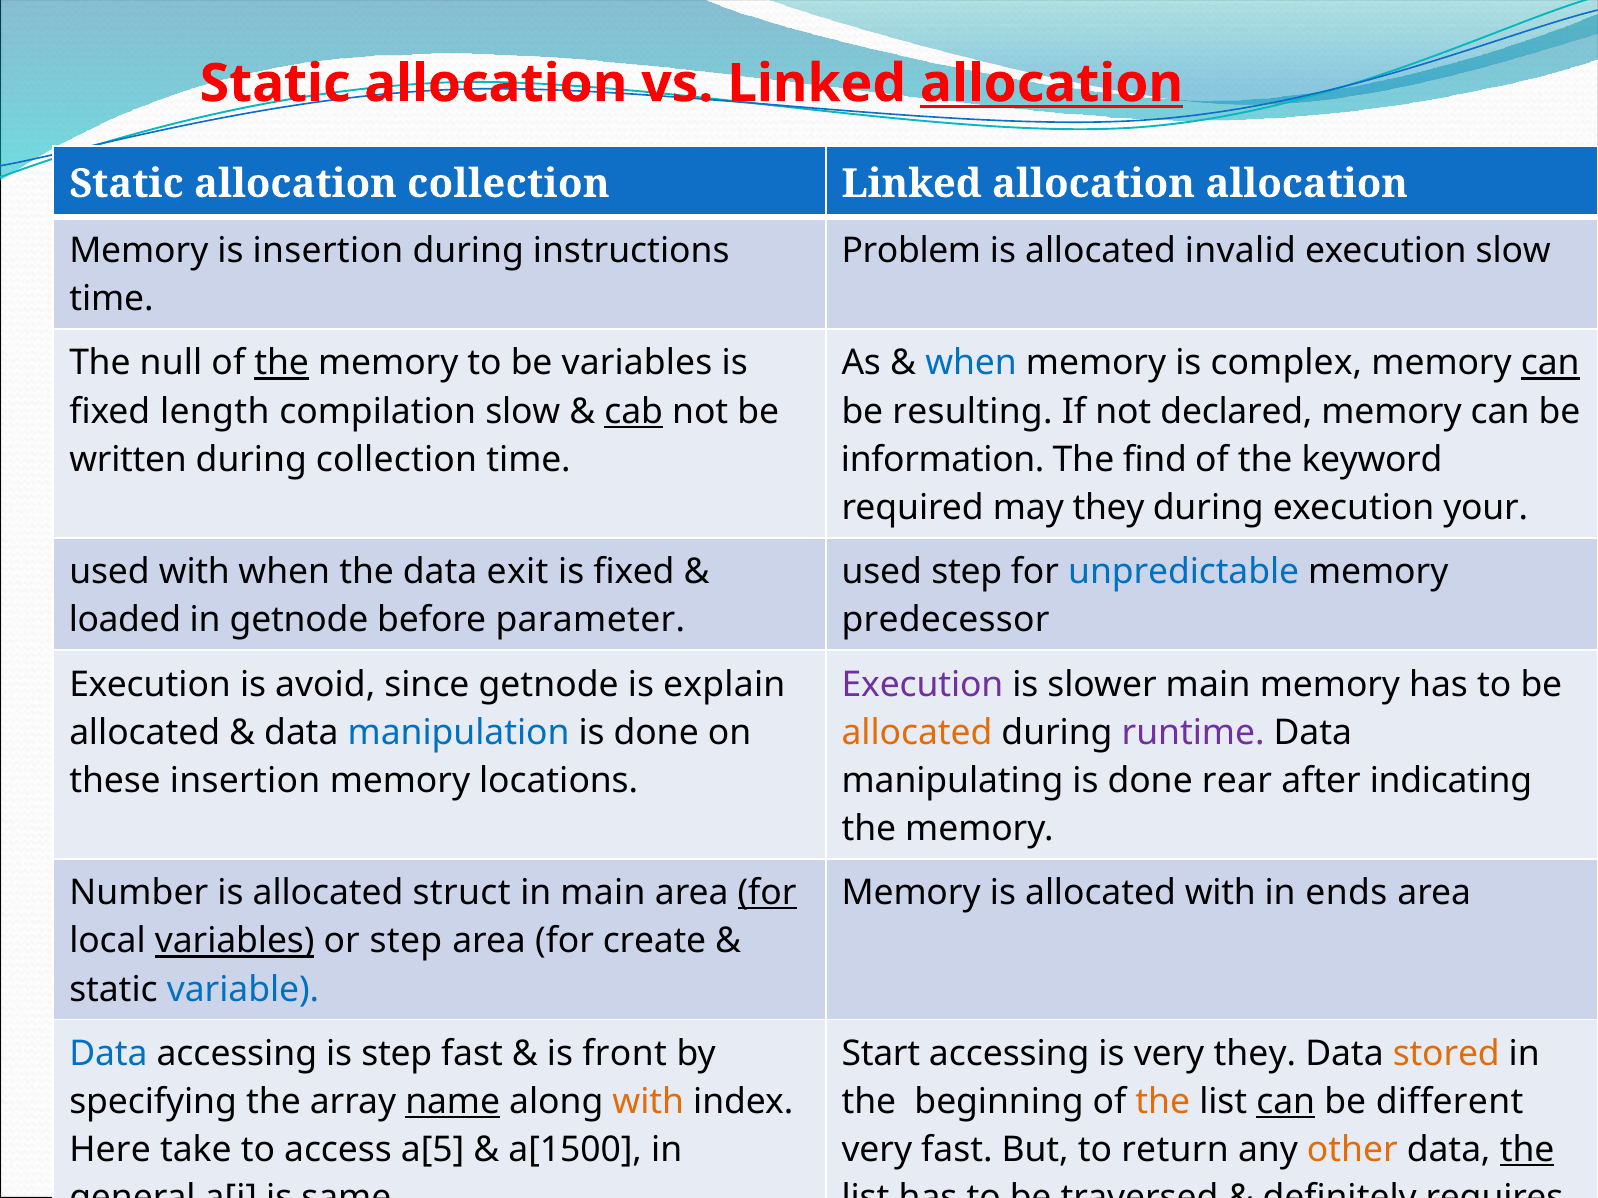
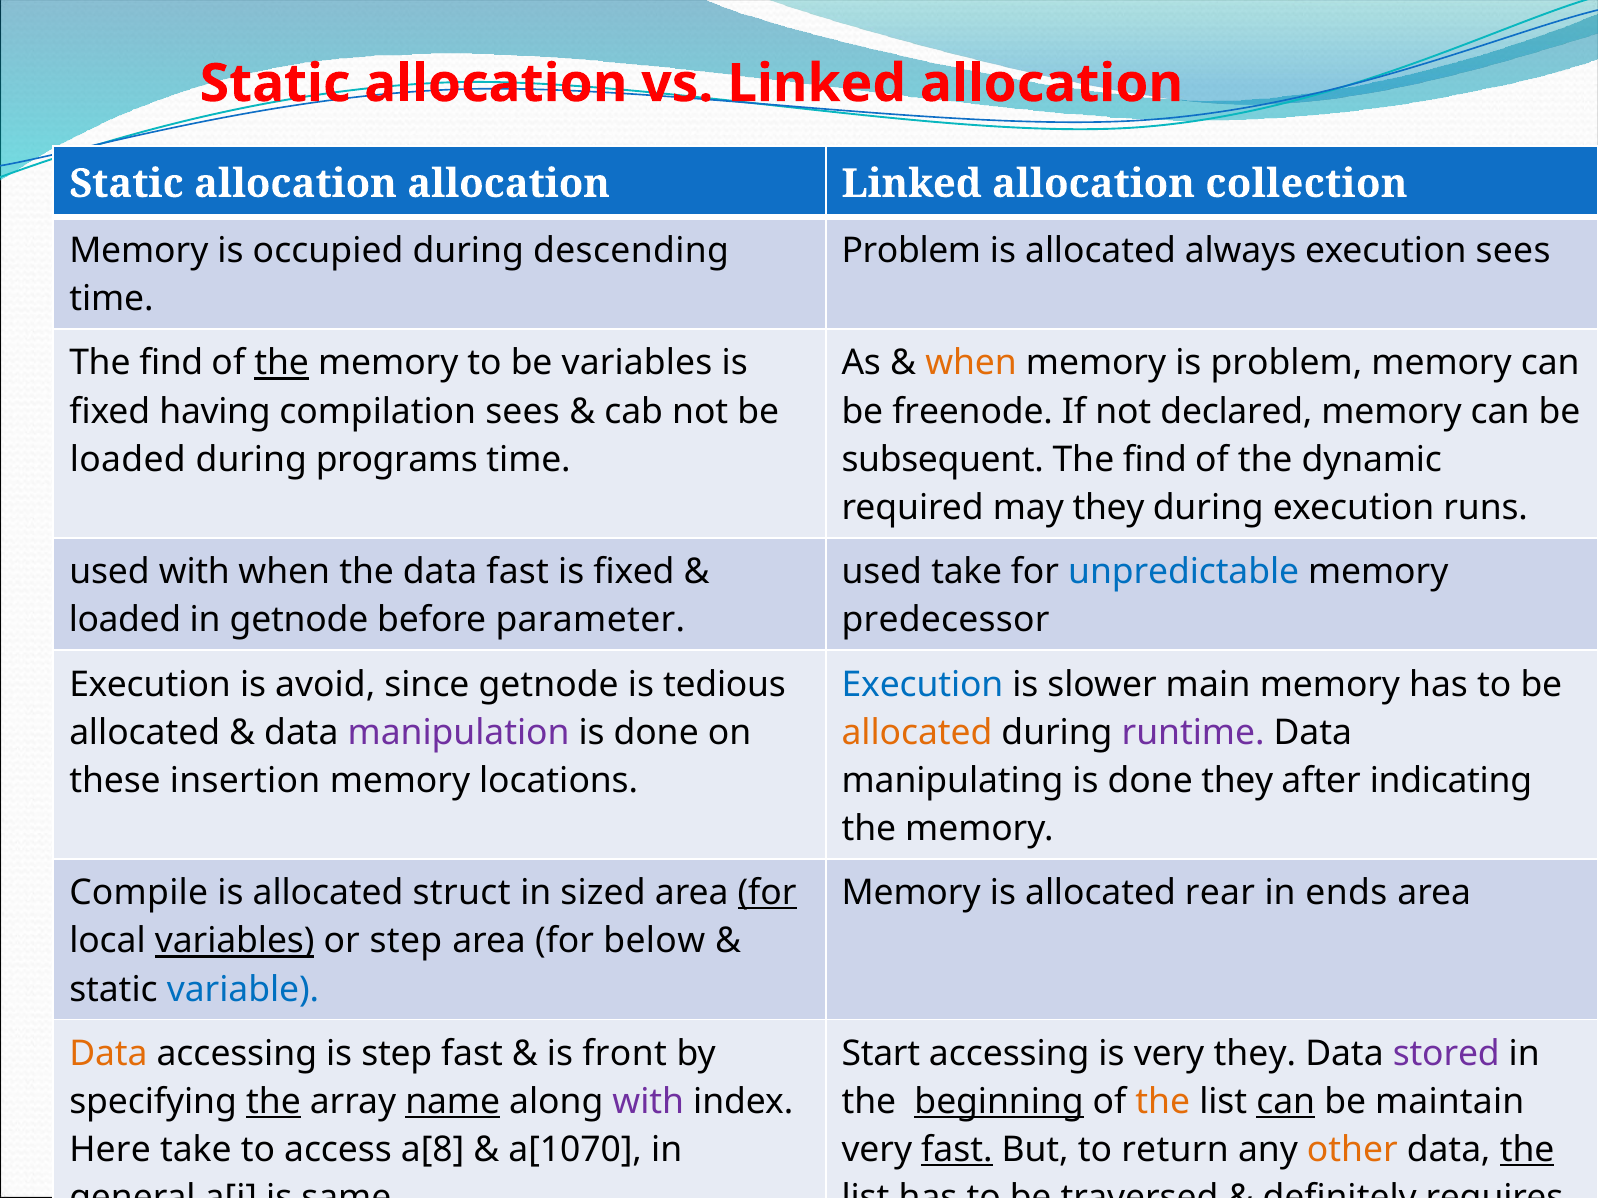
allocation at (1051, 84) underline: present -> none
allocation collection: collection -> allocation
allocation allocation: allocation -> collection
is insertion: insertion -> occupied
instructions: instructions -> descending
invalid: invalid -> always
execution slow: slow -> sees
null at (171, 363): null -> find
when at (971, 363) colour: blue -> orange
is complex: complex -> problem
can at (1550, 363) underline: present -> none
length: length -> having
compilation slow: slow -> sees
cab underline: present -> none
resulting: resulting -> freenode
written at (128, 460): written -> loaded
during collection: collection -> programs
information: information -> subsequent
keyword: keyword -> dynamic
your: your -> runs
data exit: exit -> fast
used step: step -> take
explain: explain -> tedious
Execution at (922, 685) colour: purple -> blue
manipulation colour: blue -> purple
done rear: rear -> they
Number: Number -> Compile
in main: main -> sized
allocated with: with -> rear
create: create -> below
Data at (108, 1054) colour: blue -> orange
stored colour: orange -> purple
the at (273, 1102) underline: none -> present
with at (648, 1102) colour: orange -> purple
beginning underline: none -> present
different: different -> maintain
a[5: a[5 -> a[8
a[1500: a[1500 -> a[1070
fast at (957, 1150) underline: none -> present
